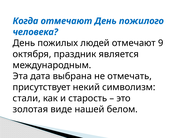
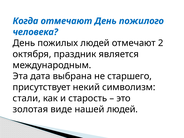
9: 9 -> 2
отмечать: отмечать -> старшего
нашей белом: белом -> людей
